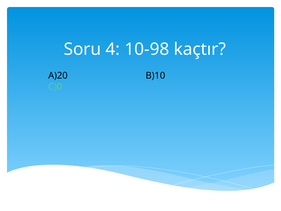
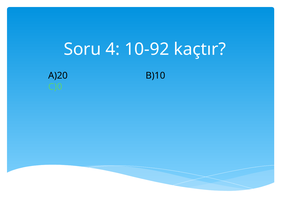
10-98: 10-98 -> 10-92
